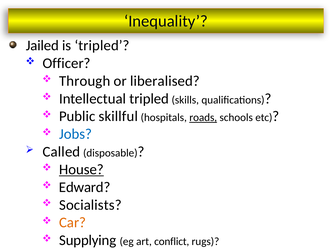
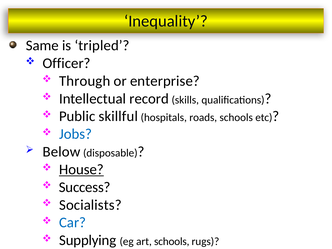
Jailed: Jailed -> Same
liberalised: liberalised -> enterprise
Intellectual tripled: tripled -> record
roads underline: present -> none
Called: Called -> Below
Edward: Edward -> Success
Car colour: orange -> blue
art conflict: conflict -> schools
